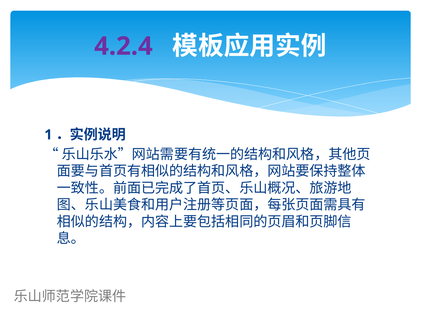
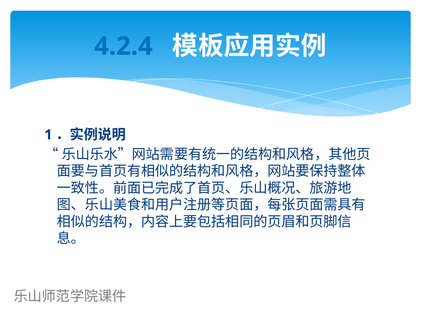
4.2.4 colour: purple -> blue
